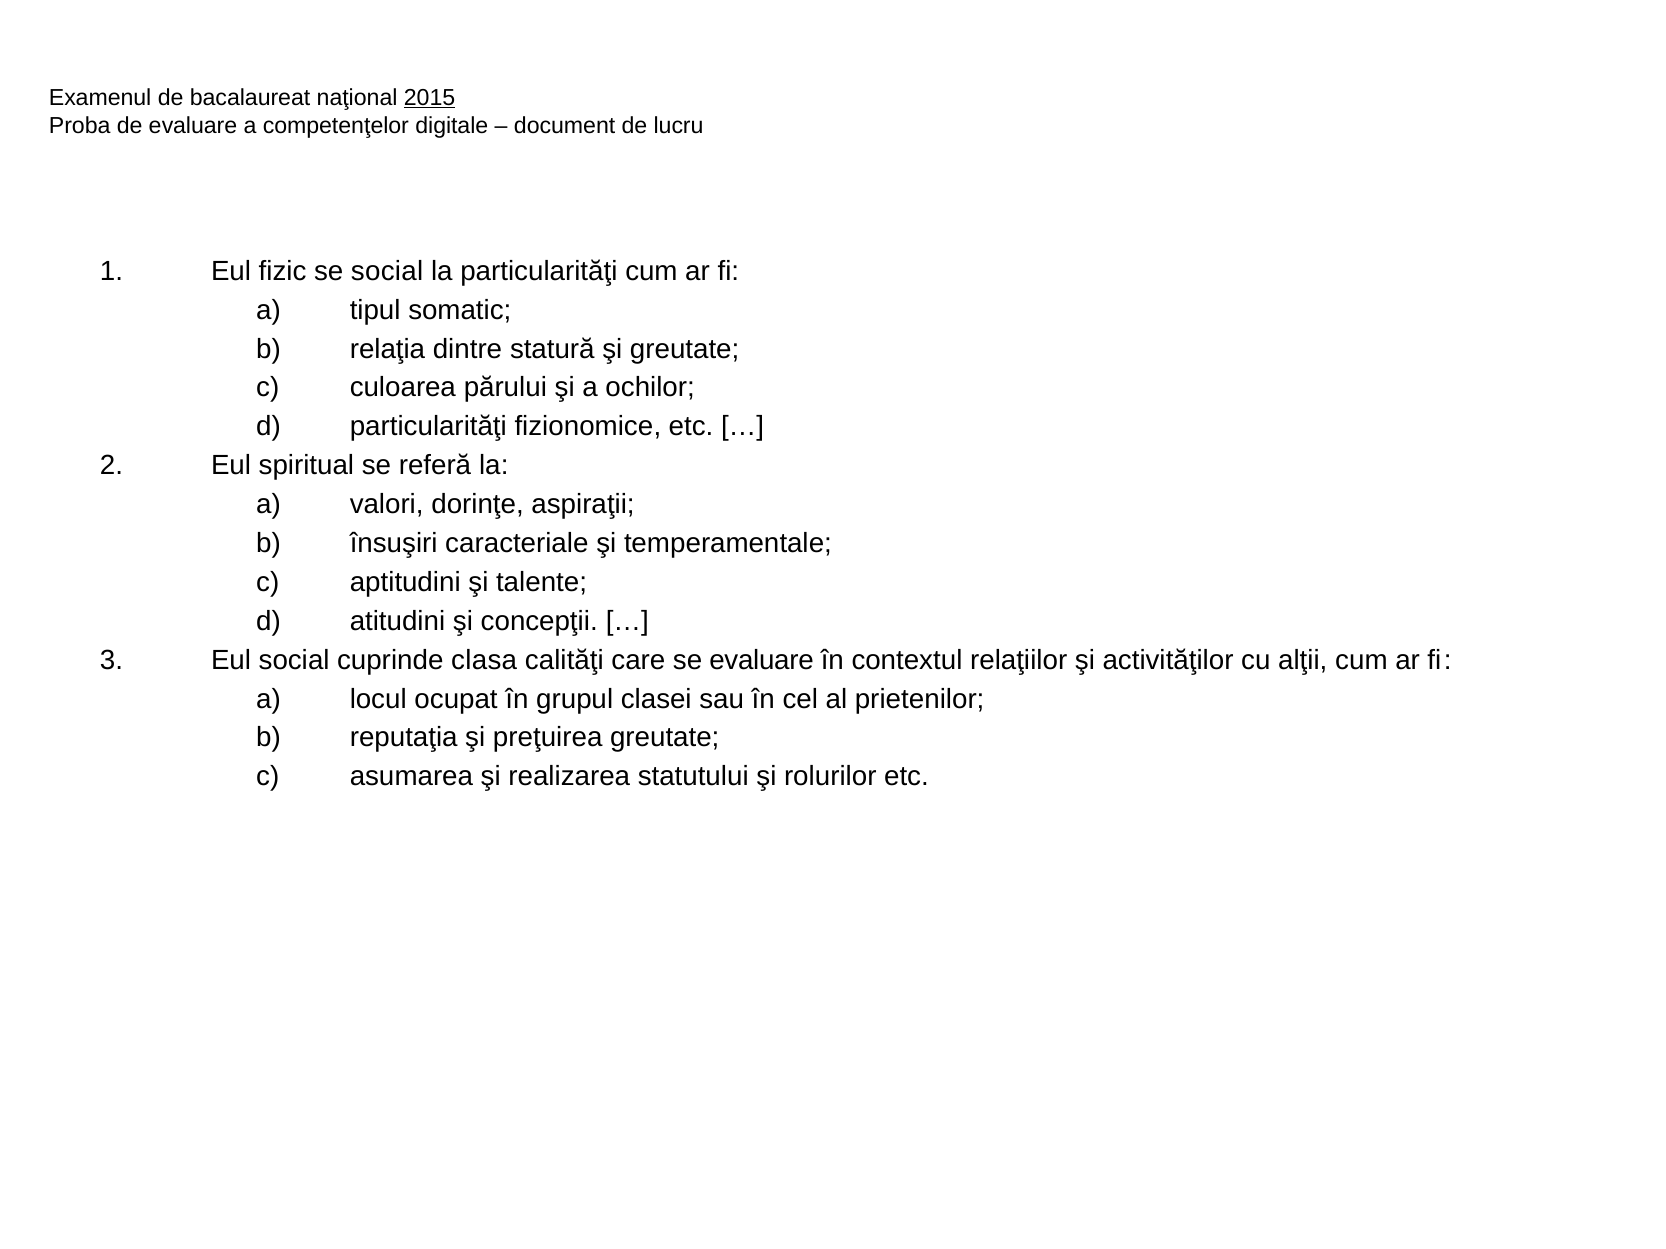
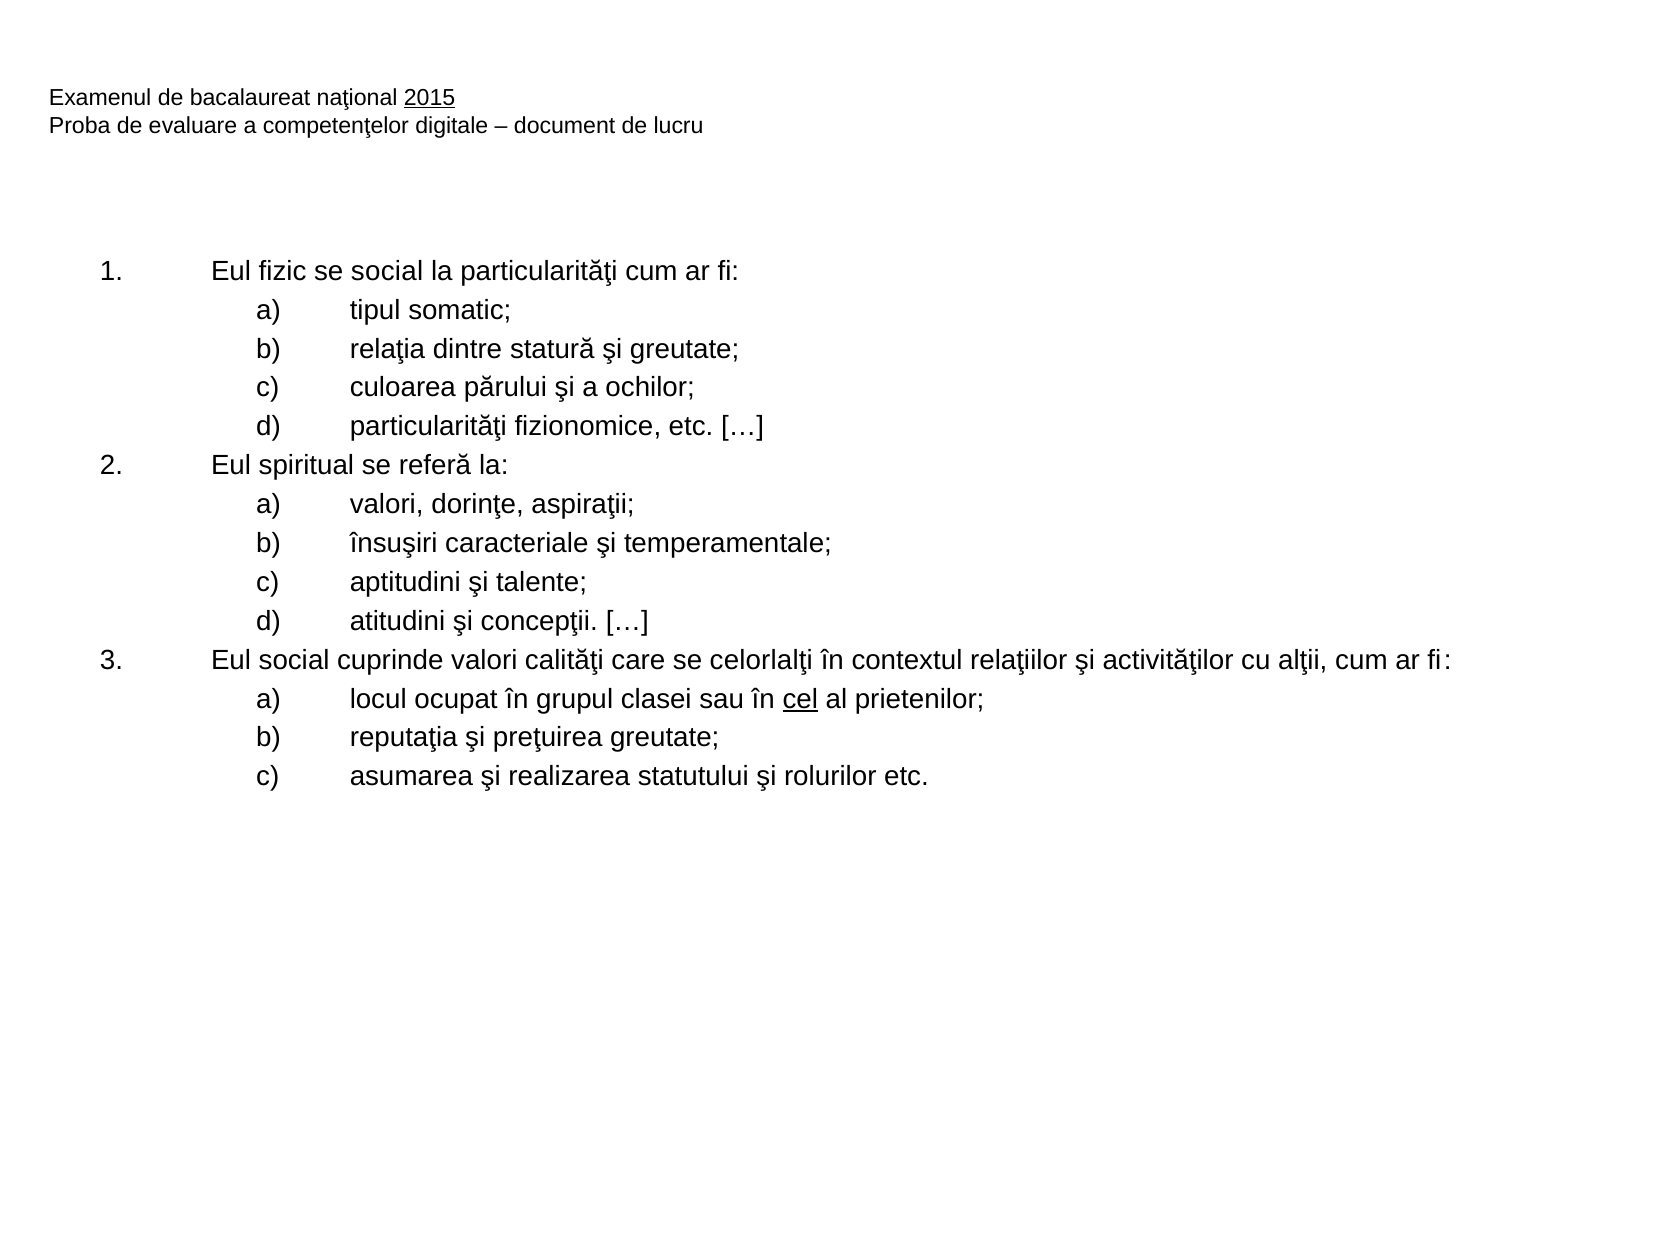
cuprinde clasa: clasa -> valori
se evaluare: evaluare -> celorlalţi
cel underline: none -> present
